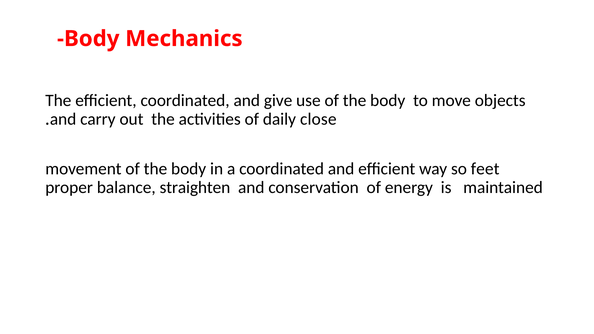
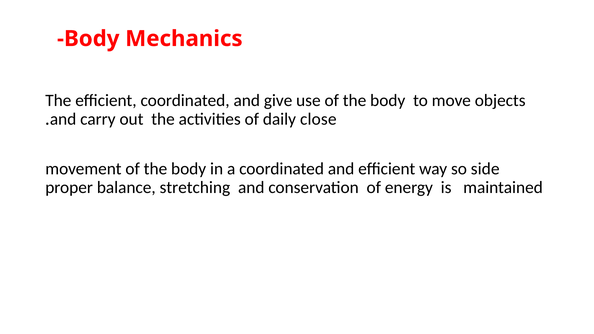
feet: feet -> side
straighten: straighten -> stretching
